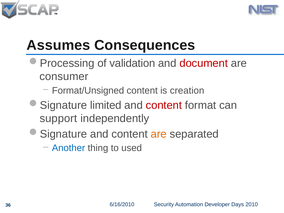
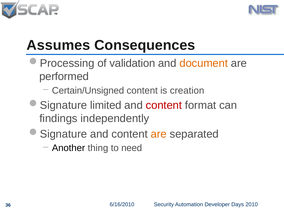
document colour: red -> orange
consumer: consumer -> performed
Format/Unsigned: Format/Unsigned -> Certain/Unsigned
support: support -> findings
Another colour: blue -> black
used: used -> need
